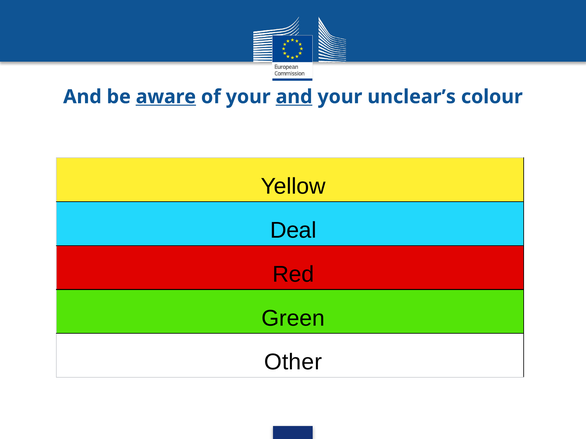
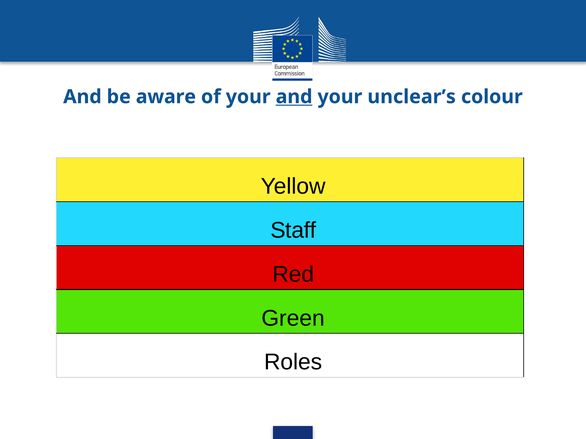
aware underline: present -> none
Deal: Deal -> Staff
Other: Other -> Roles
